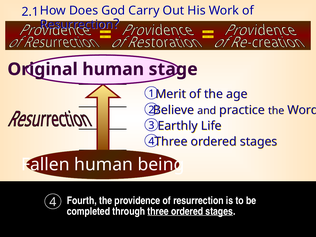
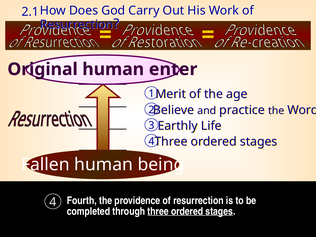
stage: stage -> enter
